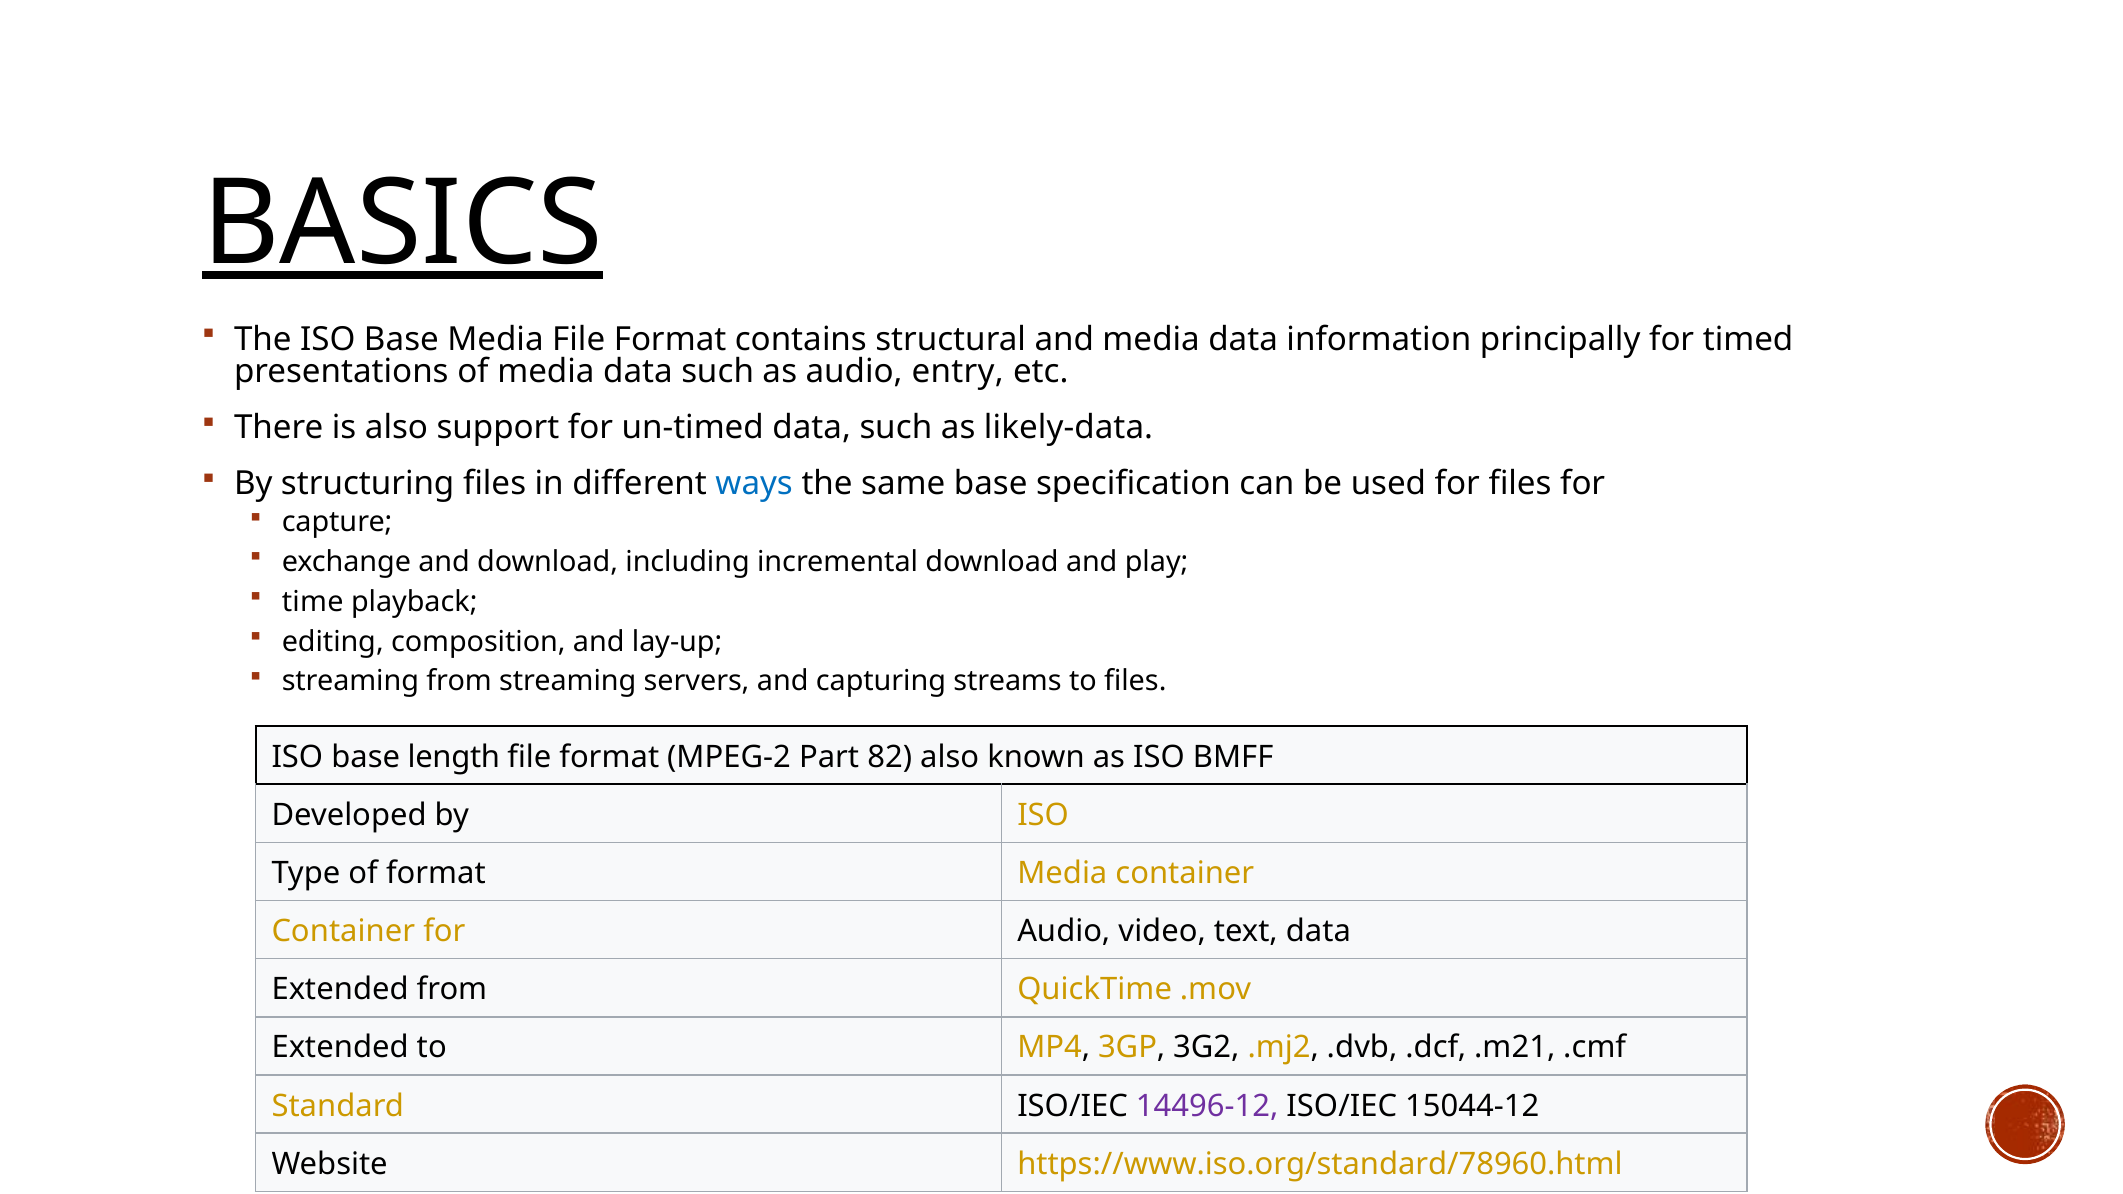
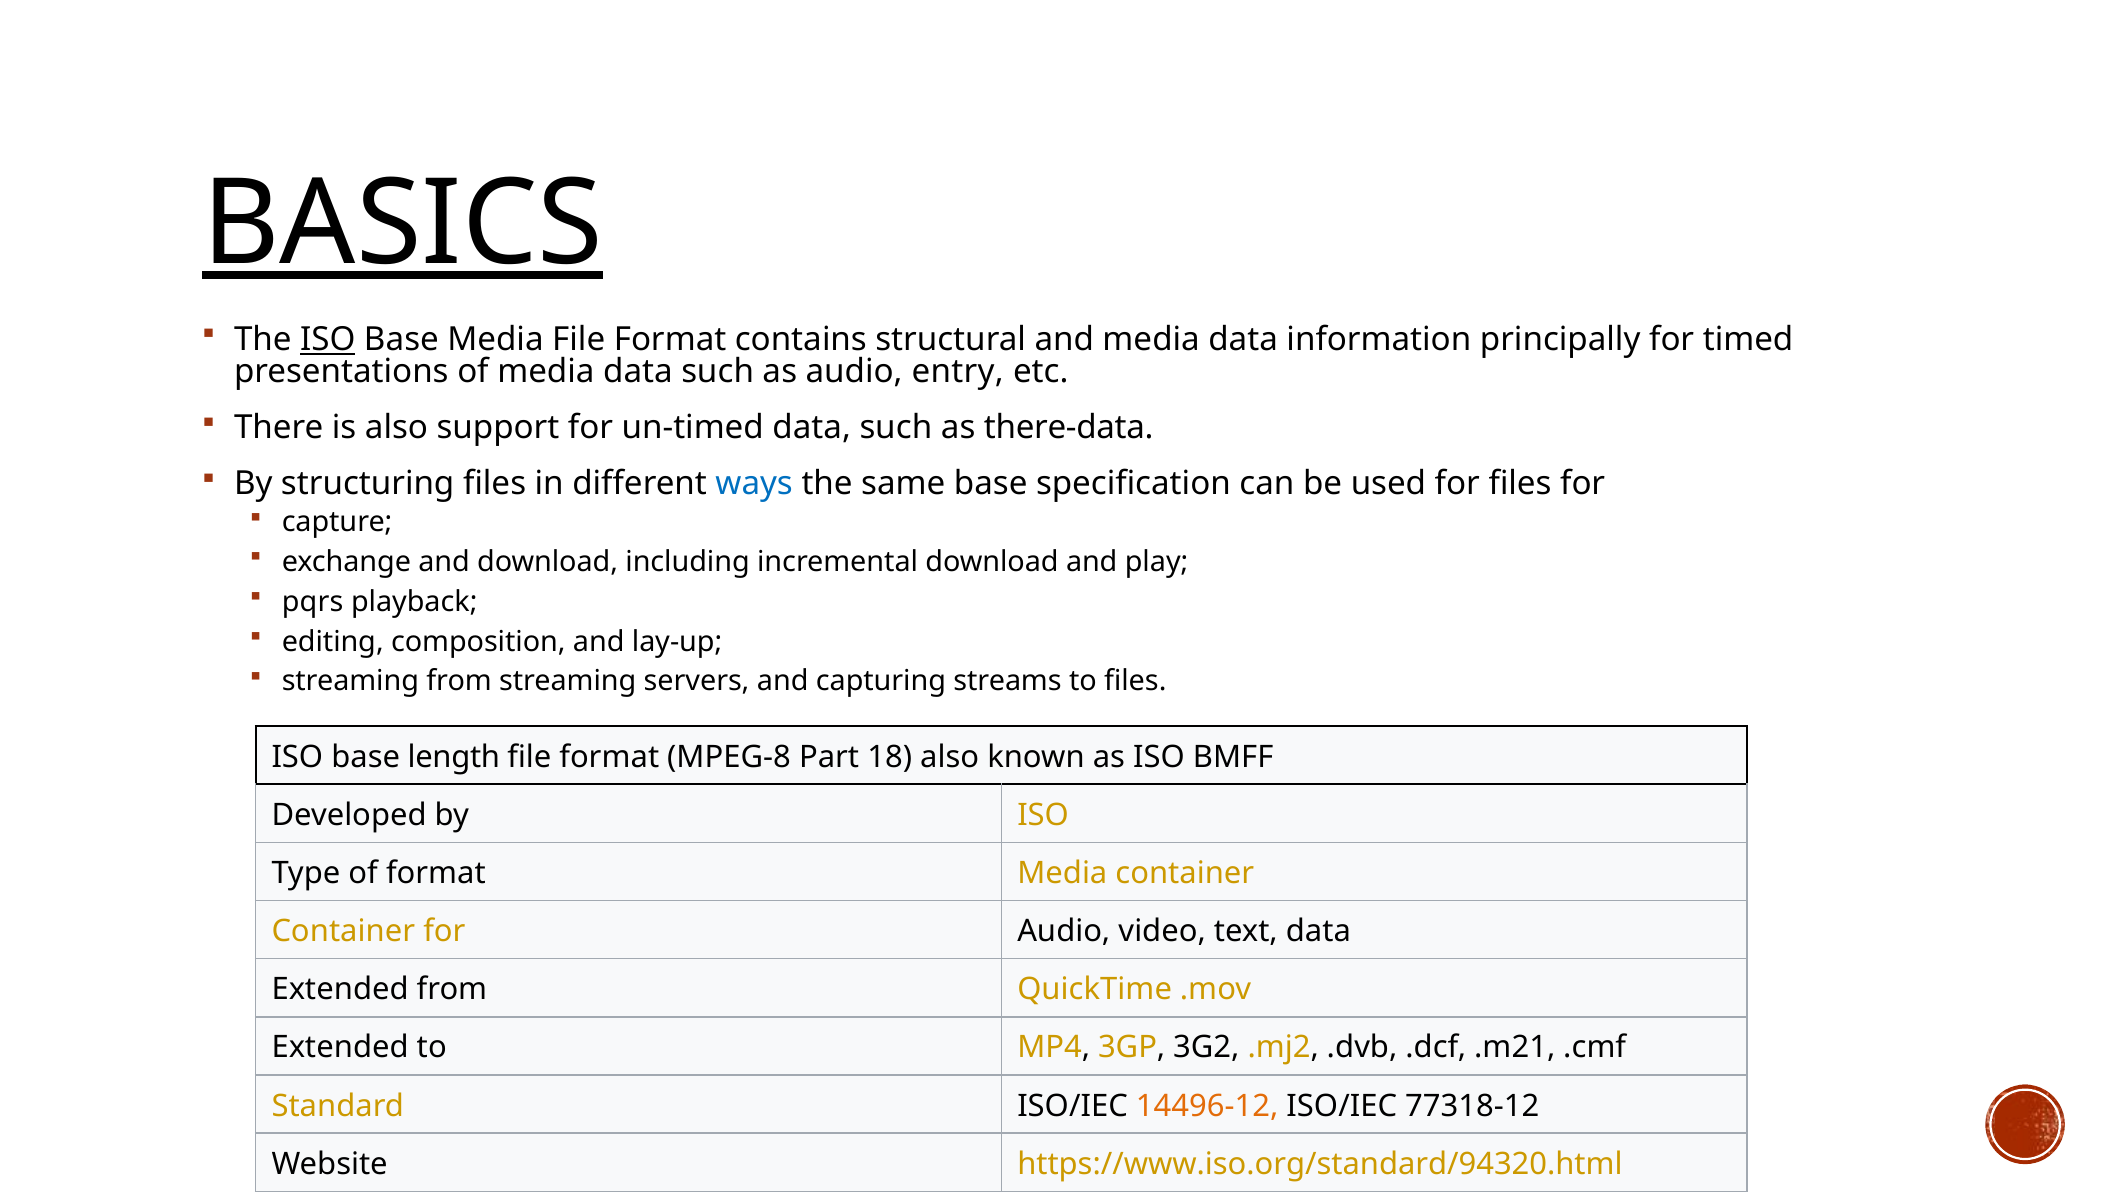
ISO at (328, 340) underline: none -> present
likely-data: likely-data -> there-data
time: time -> pqrs
MPEG-2: MPEG-2 -> MPEG-8
82: 82 -> 18
14496-12 colour: purple -> orange
15044-12: 15044-12 -> 77318-12
https://www.iso.org/standard/78960.html: https://www.iso.org/standard/78960.html -> https://www.iso.org/standard/94320.html
